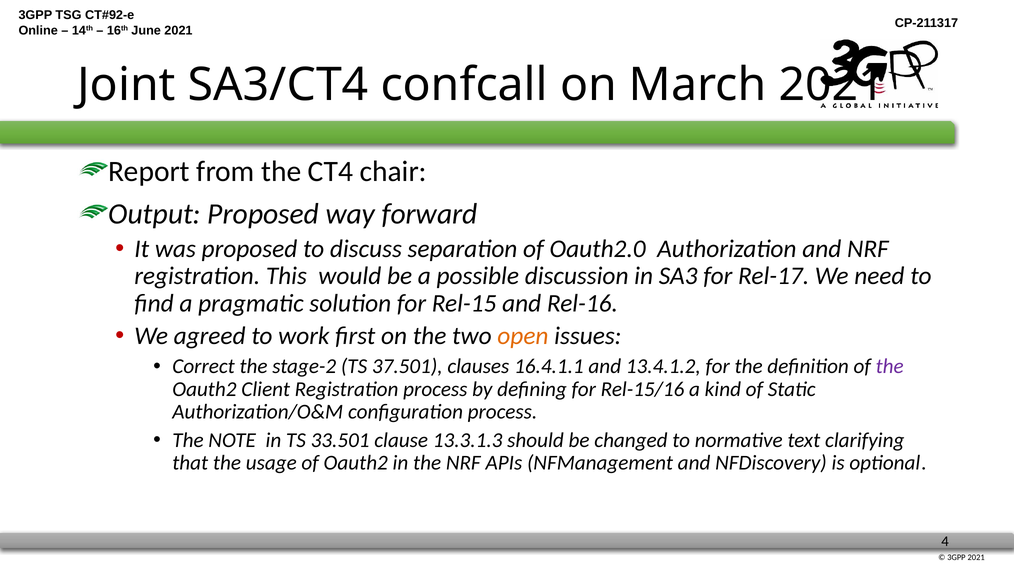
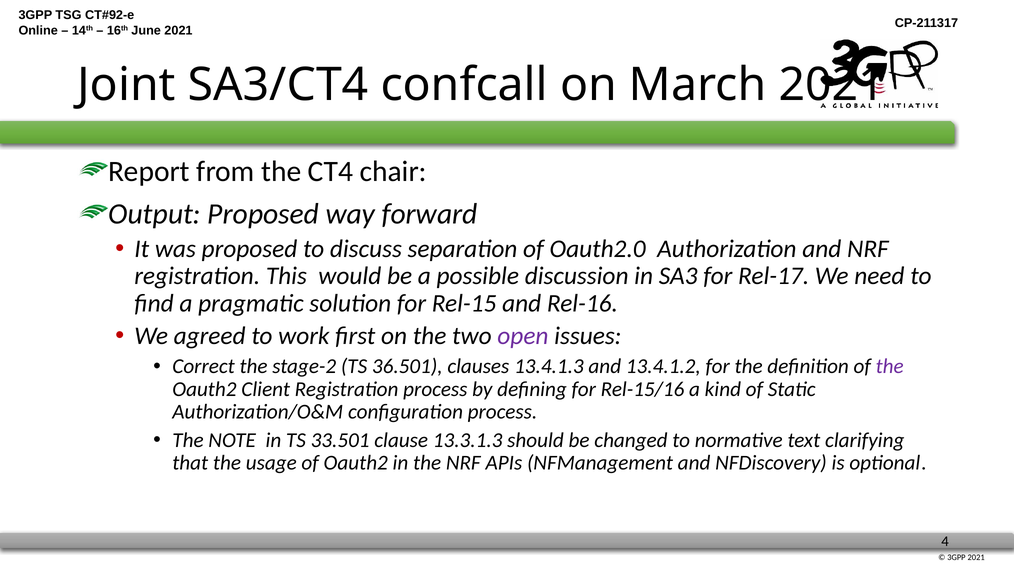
open colour: orange -> purple
37.501: 37.501 -> 36.501
16.4.1.1: 16.4.1.1 -> 13.4.1.3
